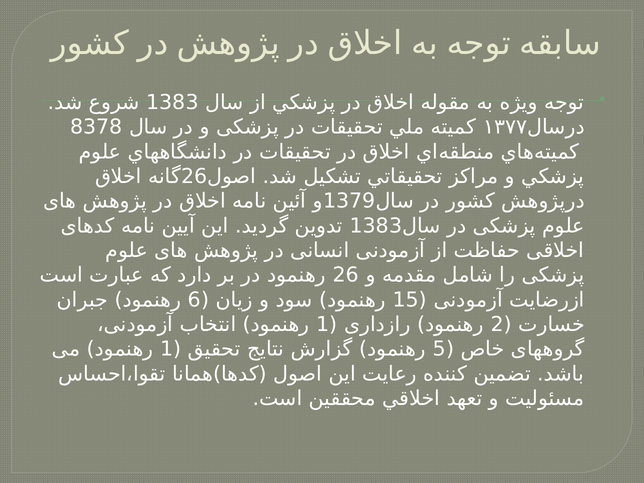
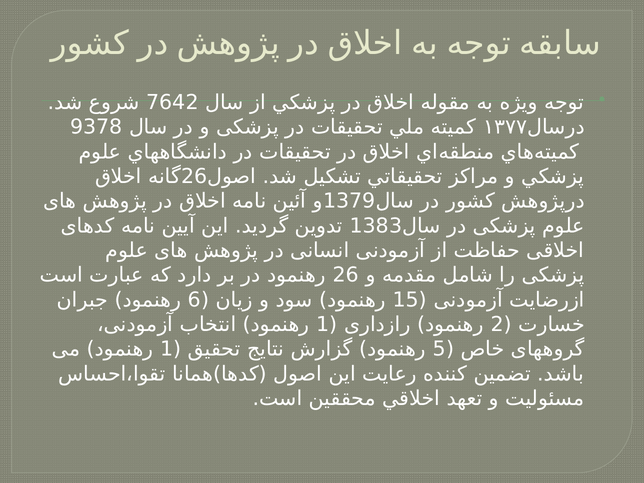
1383 at (172, 102): 1383 -> 7642
8378: 8378 -> 9378
